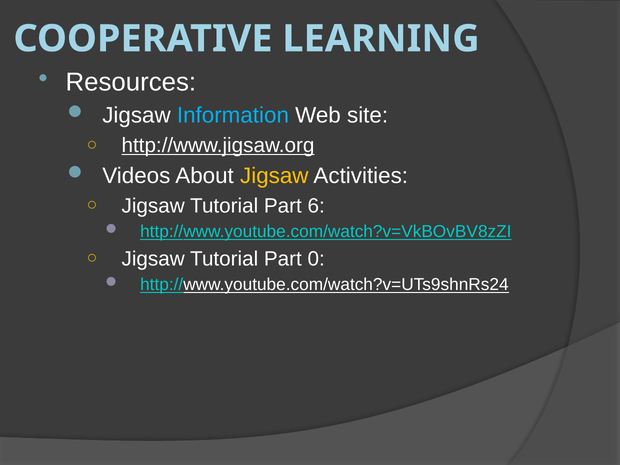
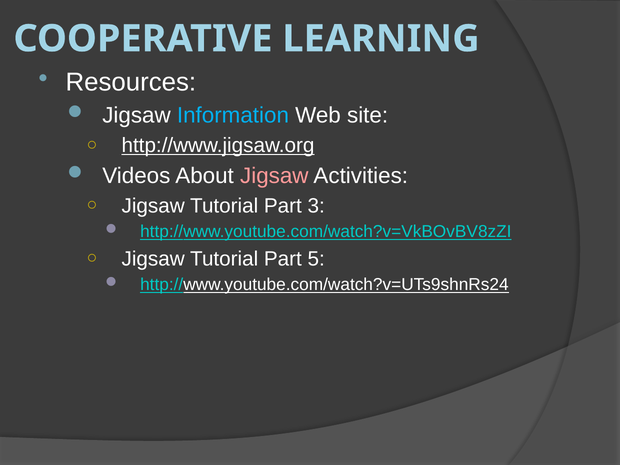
Jigsaw at (274, 176) colour: yellow -> pink
6: 6 -> 3
0: 0 -> 5
